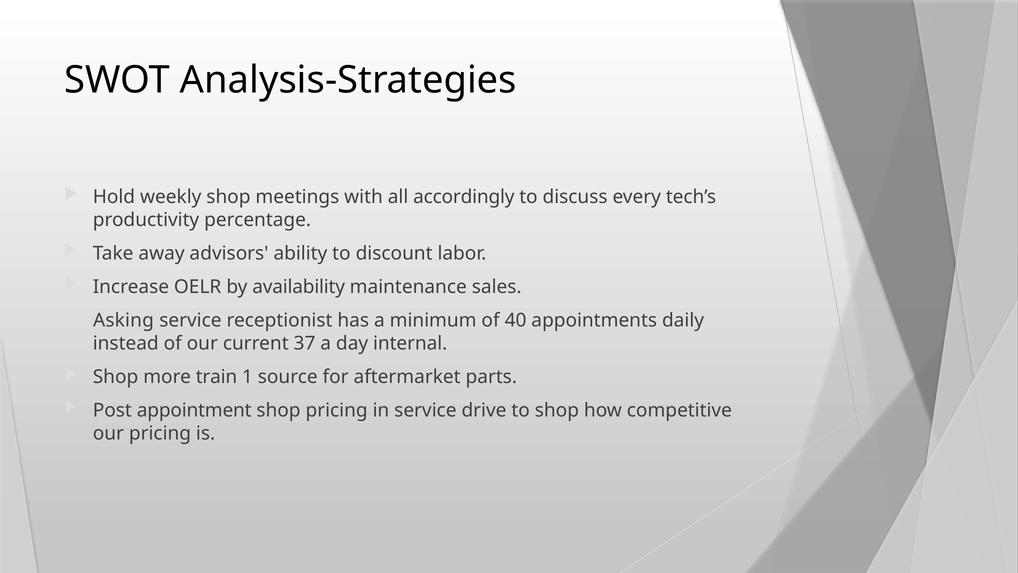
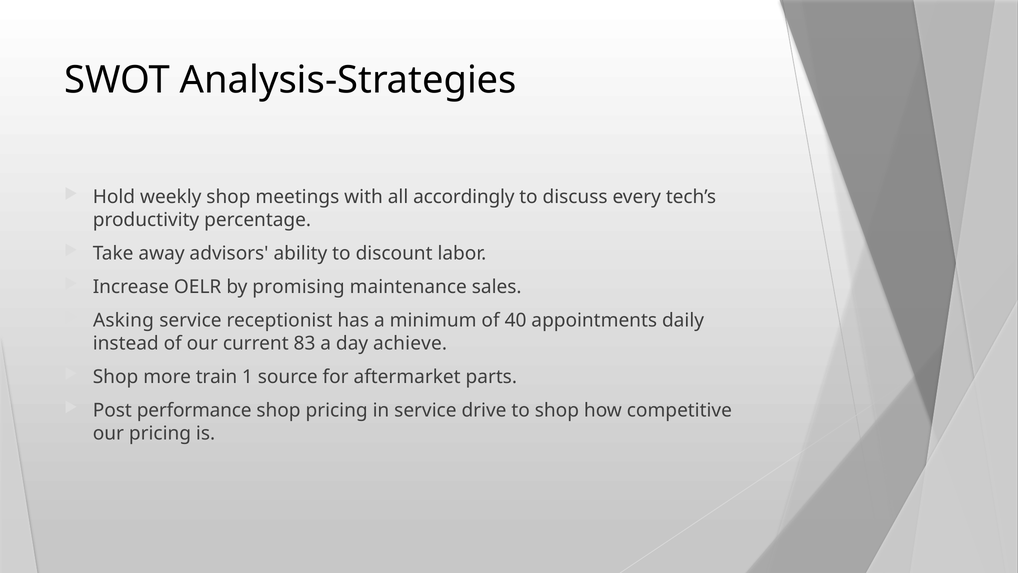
availability: availability -> promising
37: 37 -> 83
internal: internal -> achieve
appointment: appointment -> performance
